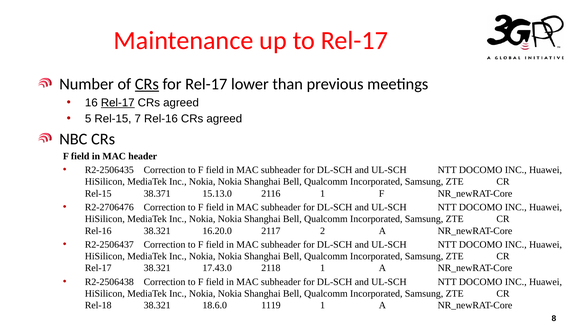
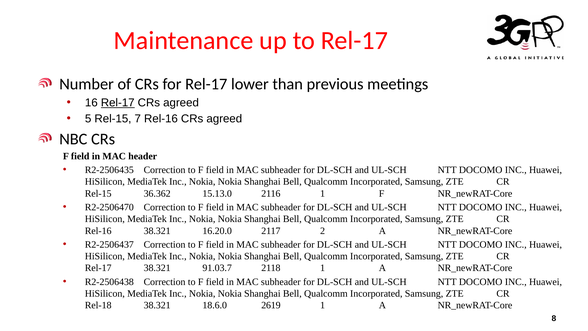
CRs at (147, 84) underline: present -> none
38.371: 38.371 -> 36.362
R2-2706476: R2-2706476 -> R2-2506470
17.43.0: 17.43.0 -> 91.03.7
1119: 1119 -> 2619
